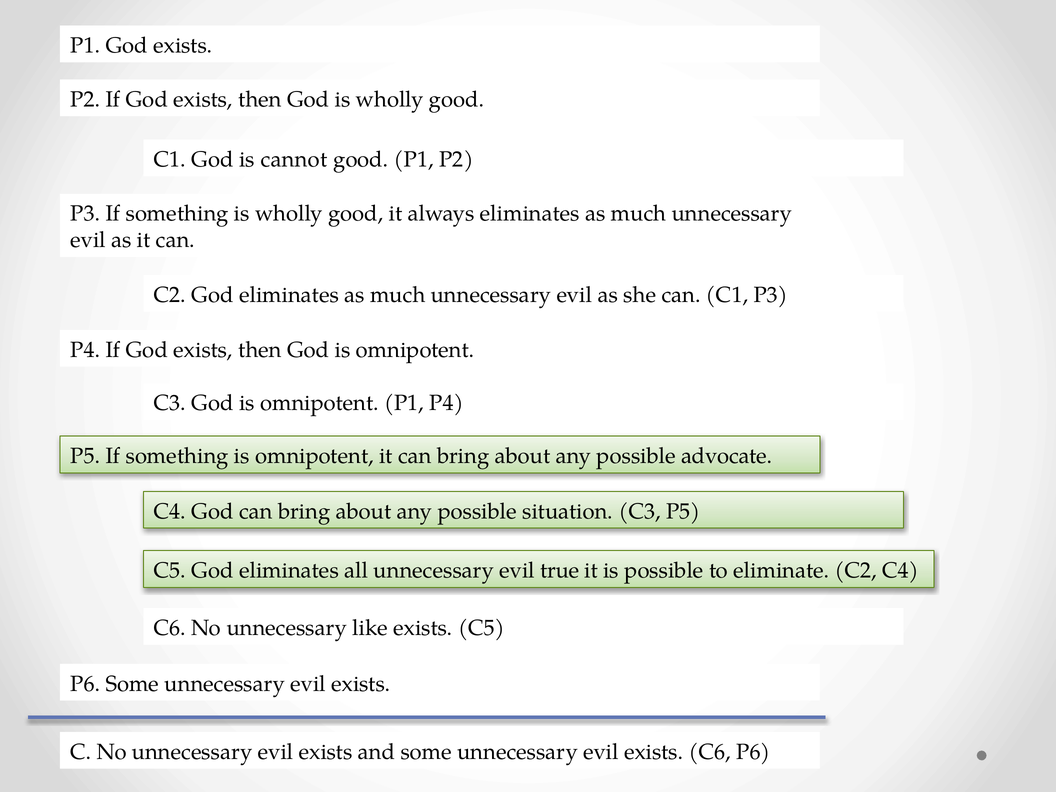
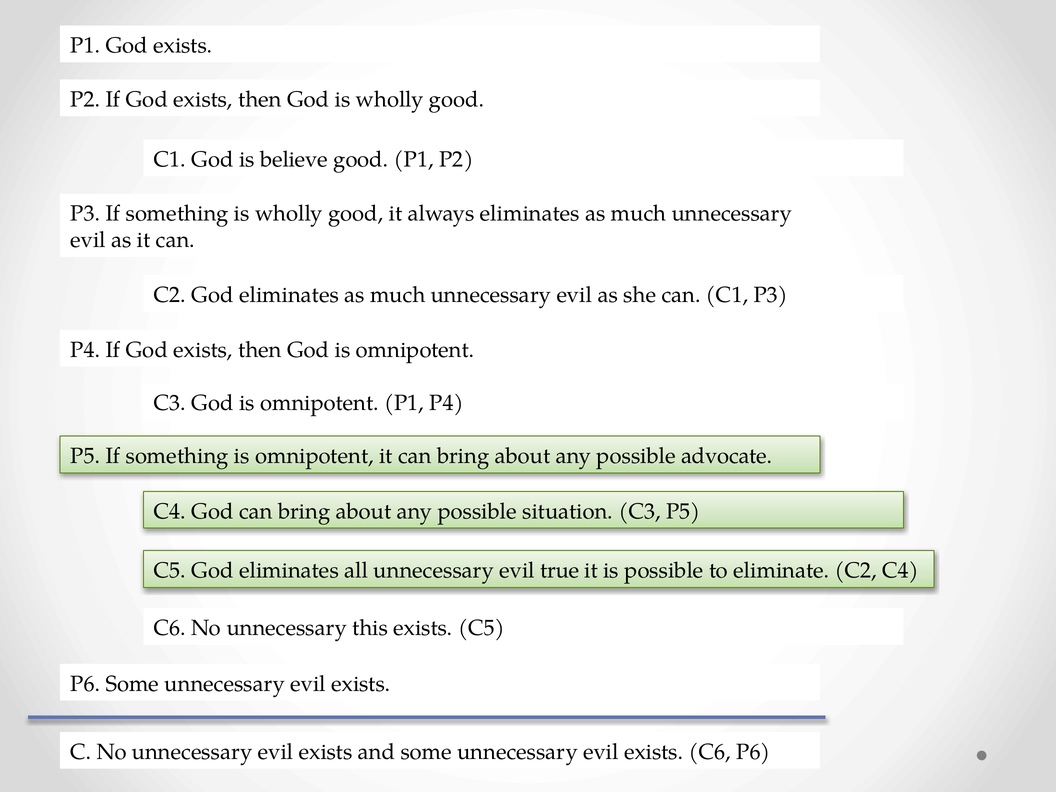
cannot: cannot -> believe
like: like -> this
